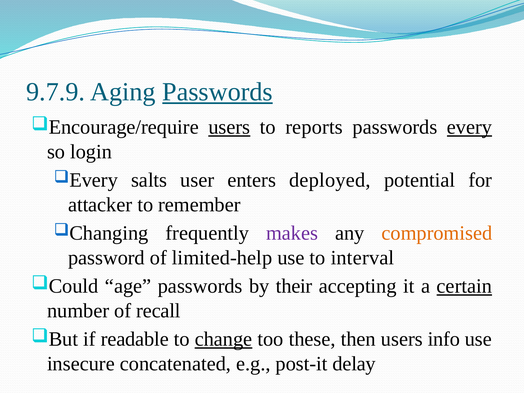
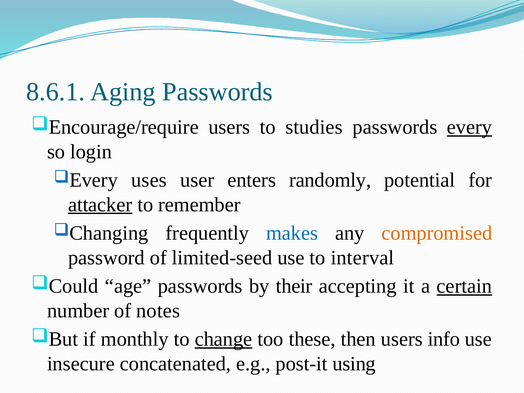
9.7.9: 9.7.9 -> 8.6.1
Passwords at (218, 92) underline: present -> none
users at (229, 127) underline: present -> none
reports: reports -> studies
salts: salts -> uses
deployed: deployed -> randomly
attacker underline: none -> present
makes colour: purple -> blue
limited-help: limited-help -> limited-seed
recall: recall -> notes
readable: readable -> monthly
delay: delay -> using
